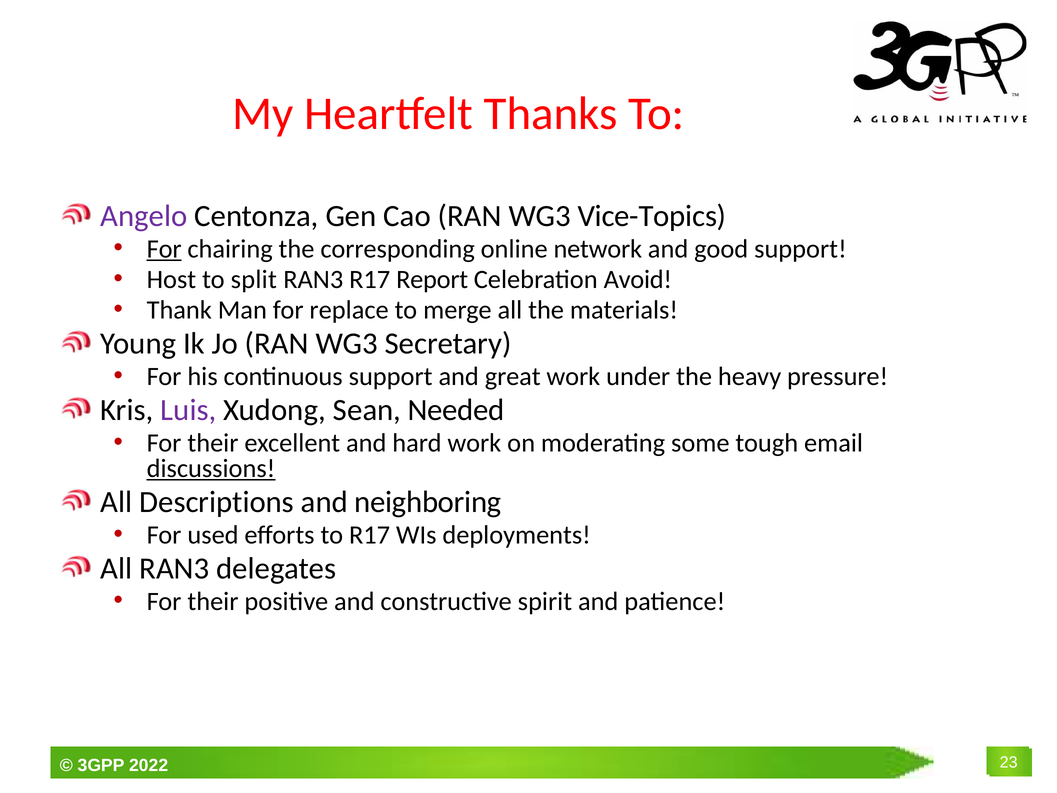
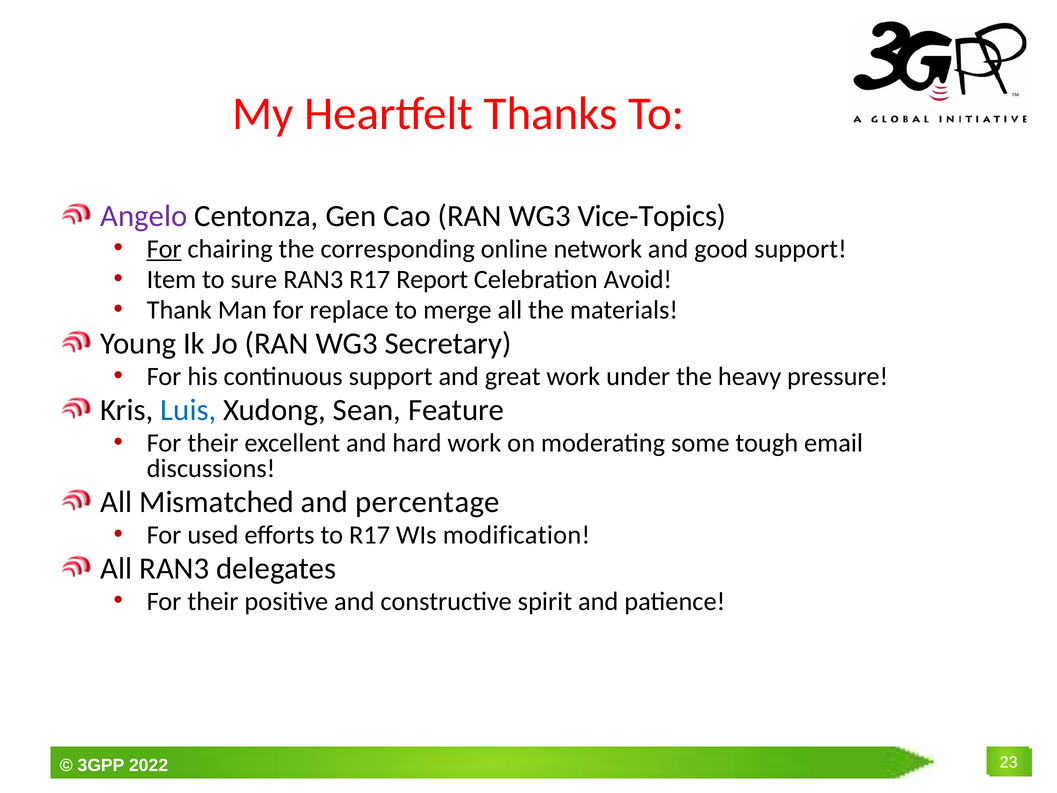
Host: Host -> Item
split: split -> sure
Luis colour: purple -> blue
Needed: Needed -> Feature
discussions underline: present -> none
Descriptions: Descriptions -> Mismatched
neighboring: neighboring -> percentage
deployments: deployments -> modification
